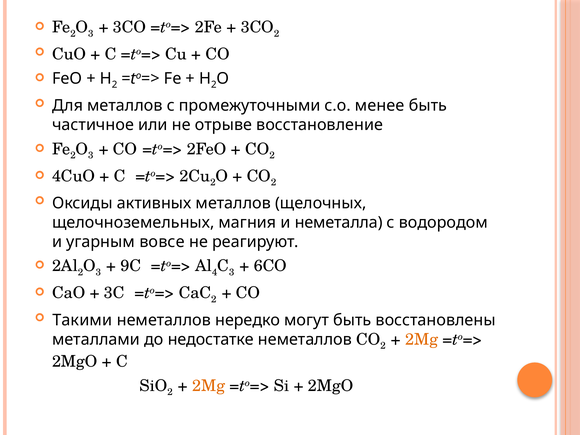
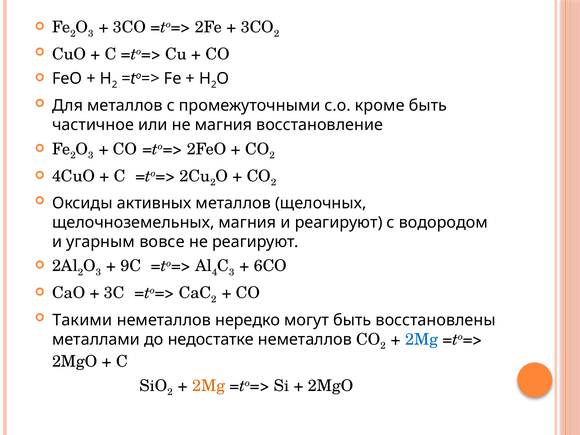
менее: менее -> кроме
не отрыве: отрыве -> магния
и неметалла: неметалла -> реагируют
2Mg at (422, 339) colour: orange -> blue
